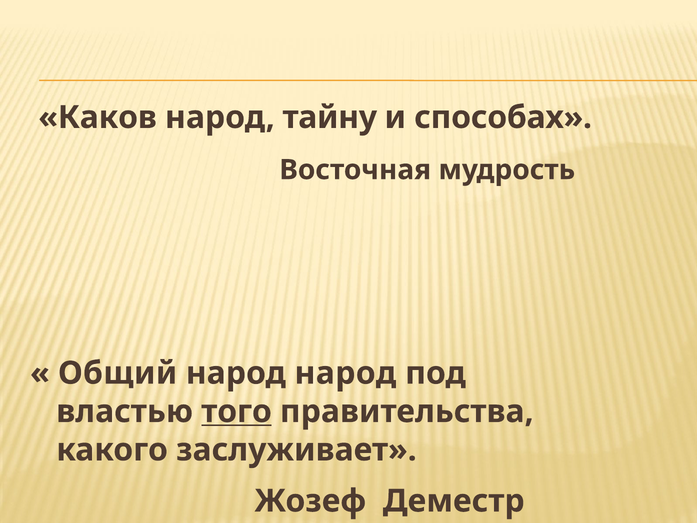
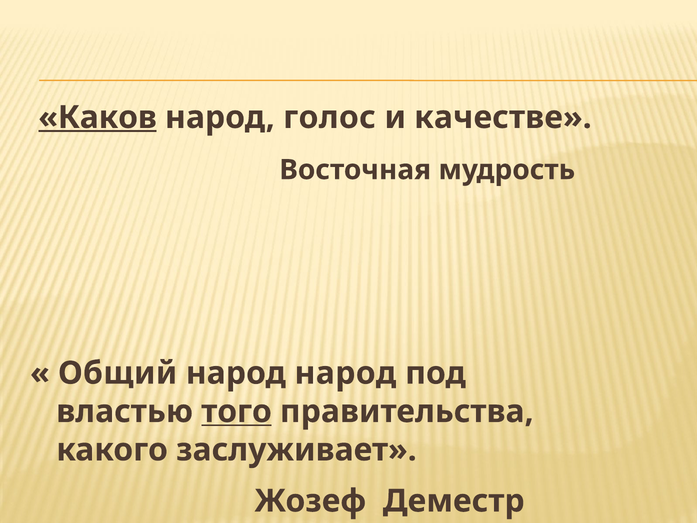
Каков underline: none -> present
тайну: тайну -> голос
способах: способах -> качестве
